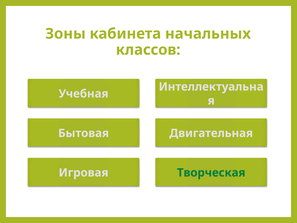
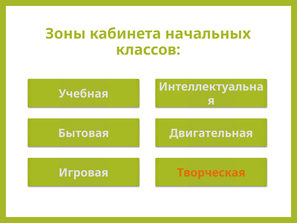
Творческая colour: green -> orange
